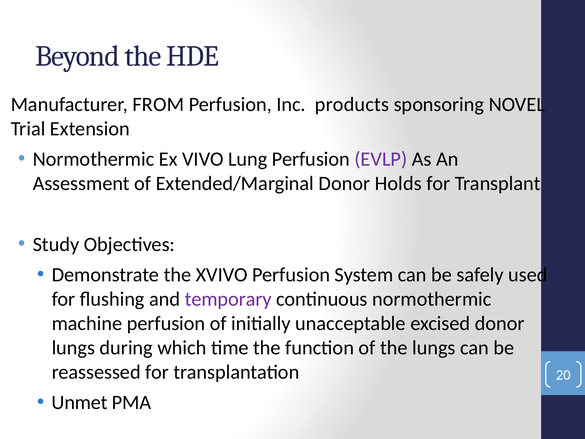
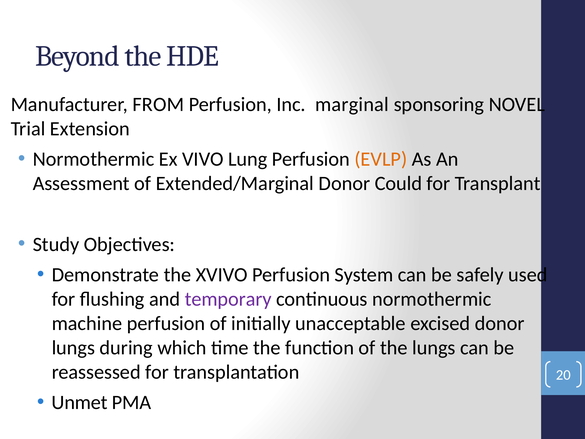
products: products -> marginal
EVLP colour: purple -> orange
Holds: Holds -> Could
